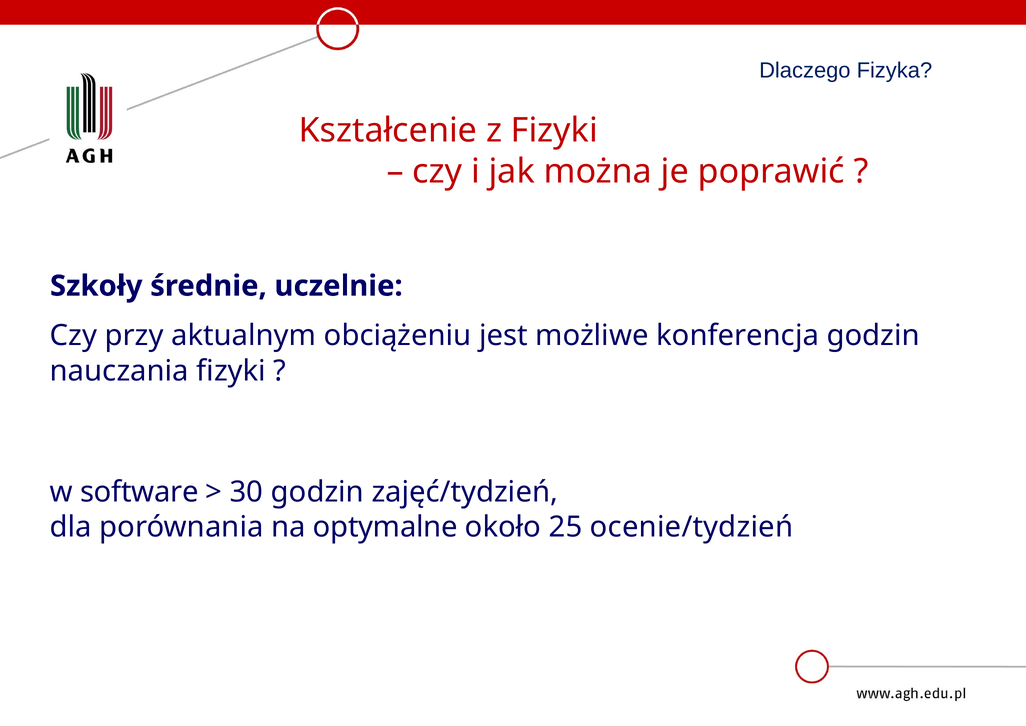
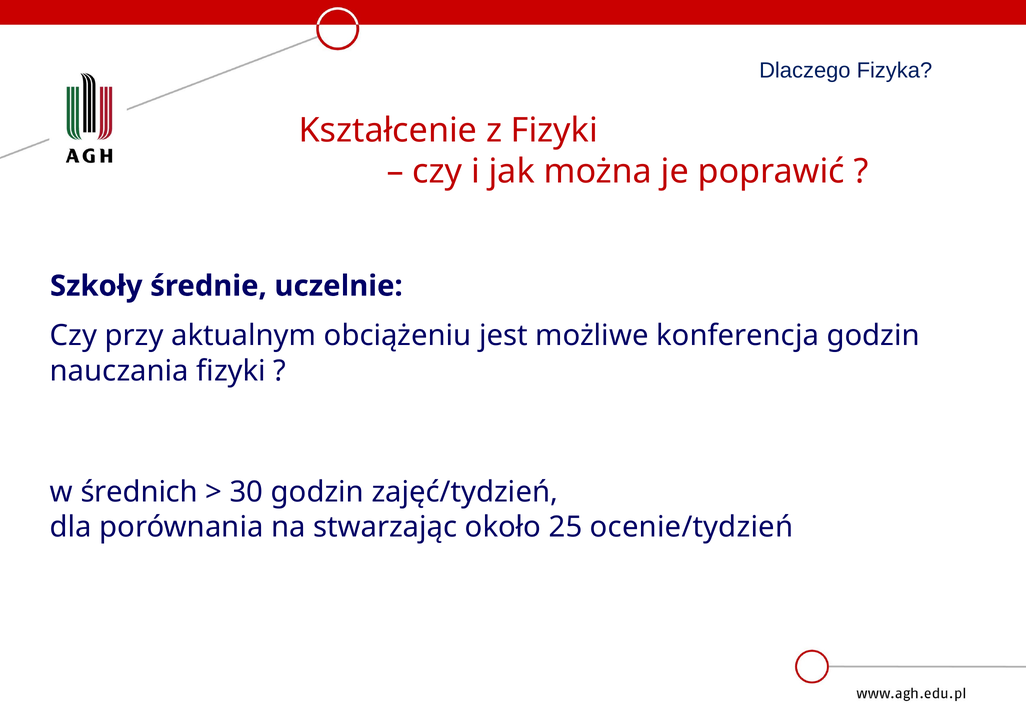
software: software -> średnich
optymalne: optymalne -> stwarzając
